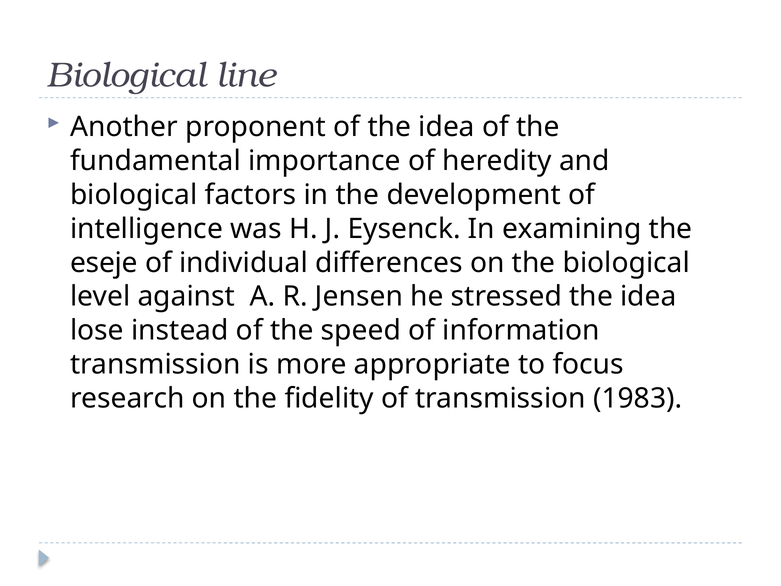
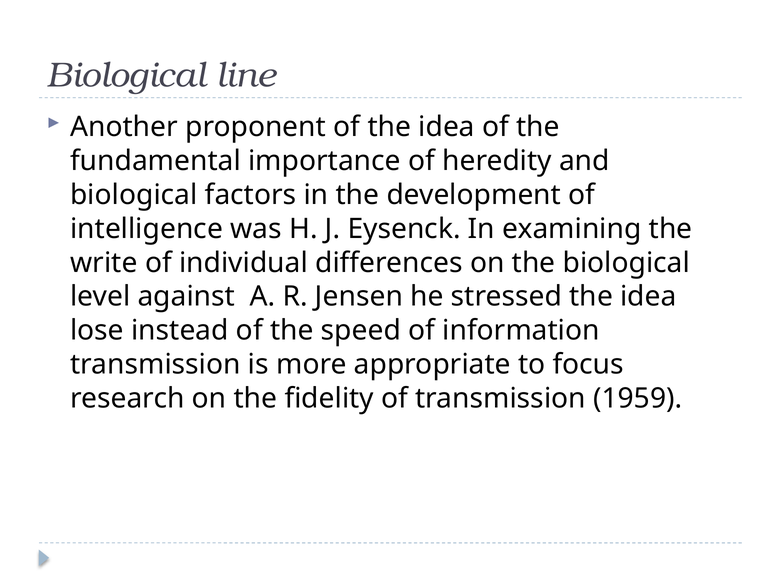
eseje: eseje -> write
1983: 1983 -> 1959
